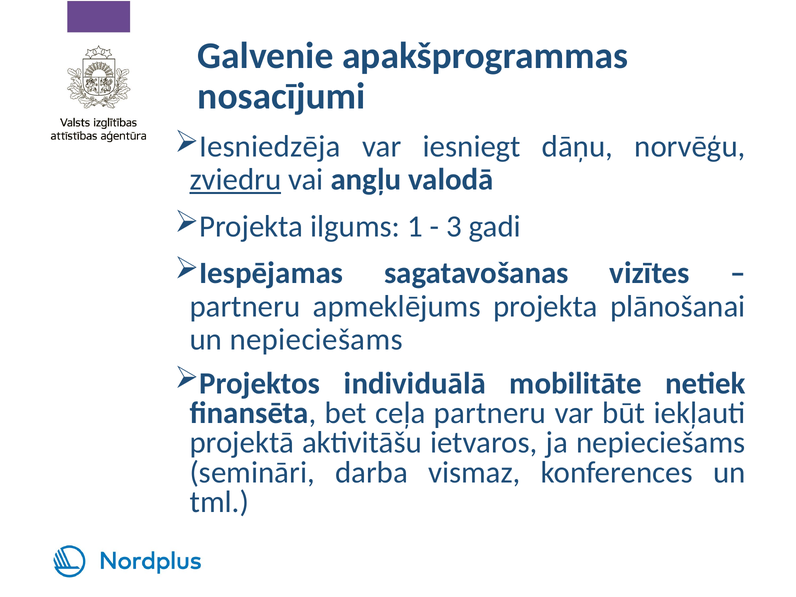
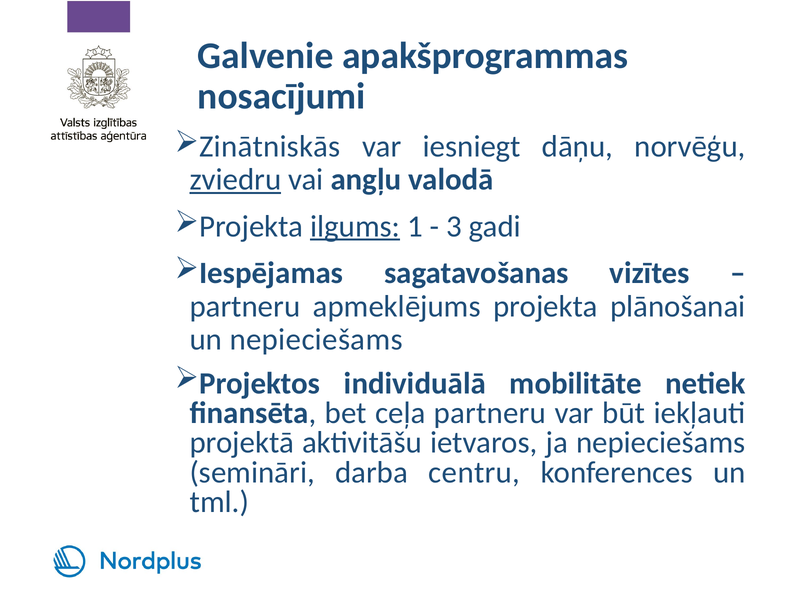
Iesniedzēja: Iesniedzēja -> Zinātniskās
ilgums underline: none -> present
vismaz: vismaz -> centru
